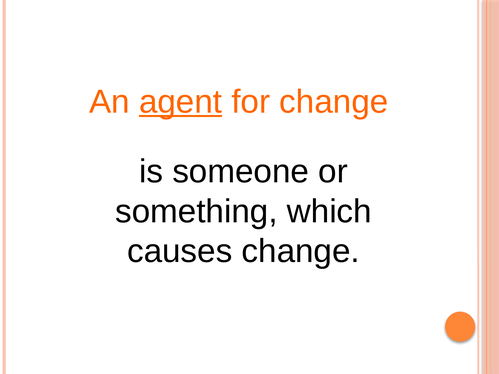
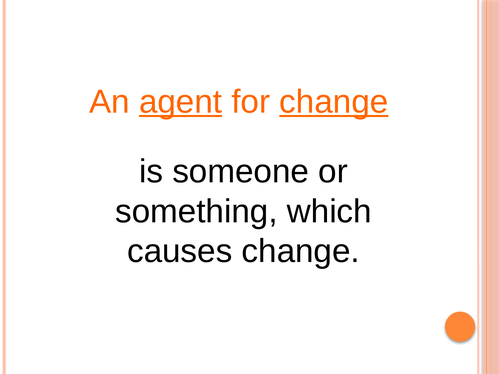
change at (334, 102) underline: none -> present
